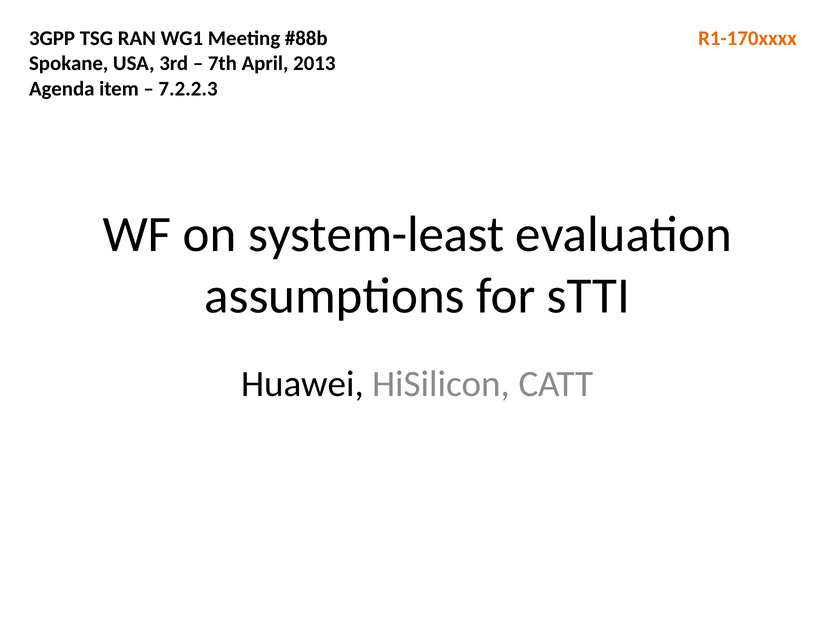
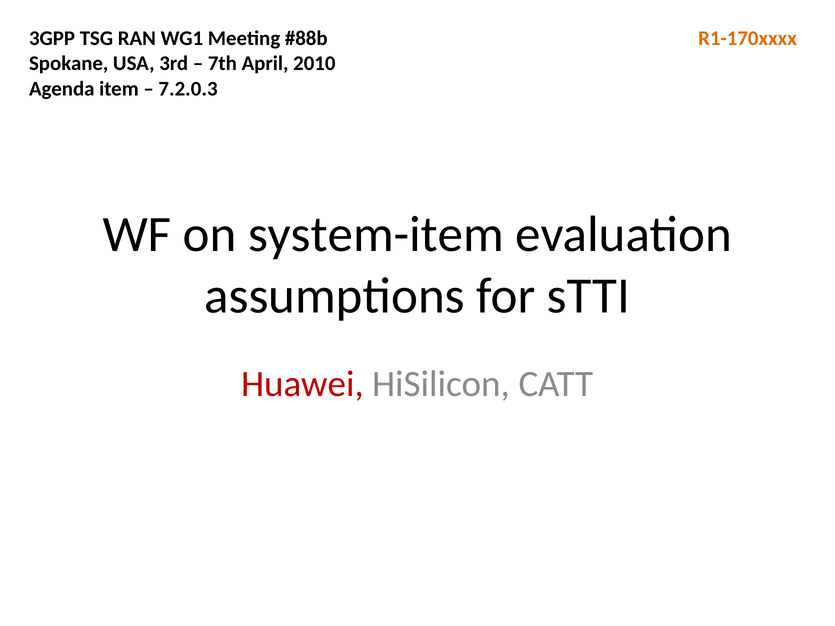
2013: 2013 -> 2010
7.2.2.3: 7.2.2.3 -> 7.2.0.3
system-least: system-least -> system-item
Huawei colour: black -> red
